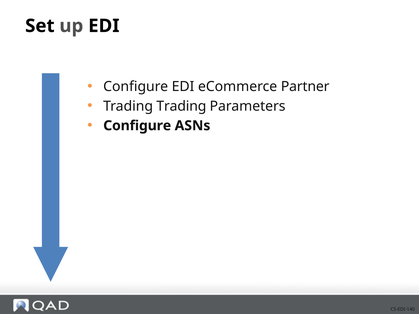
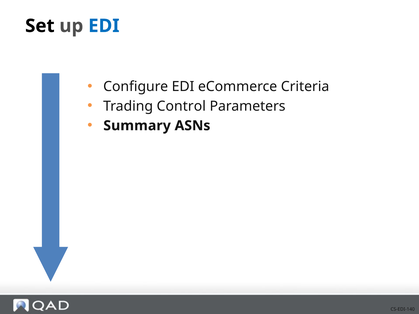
EDI at (104, 26) colour: black -> blue
Partner: Partner -> Criteria
Trading Trading: Trading -> Control
Configure at (137, 126): Configure -> Summary
